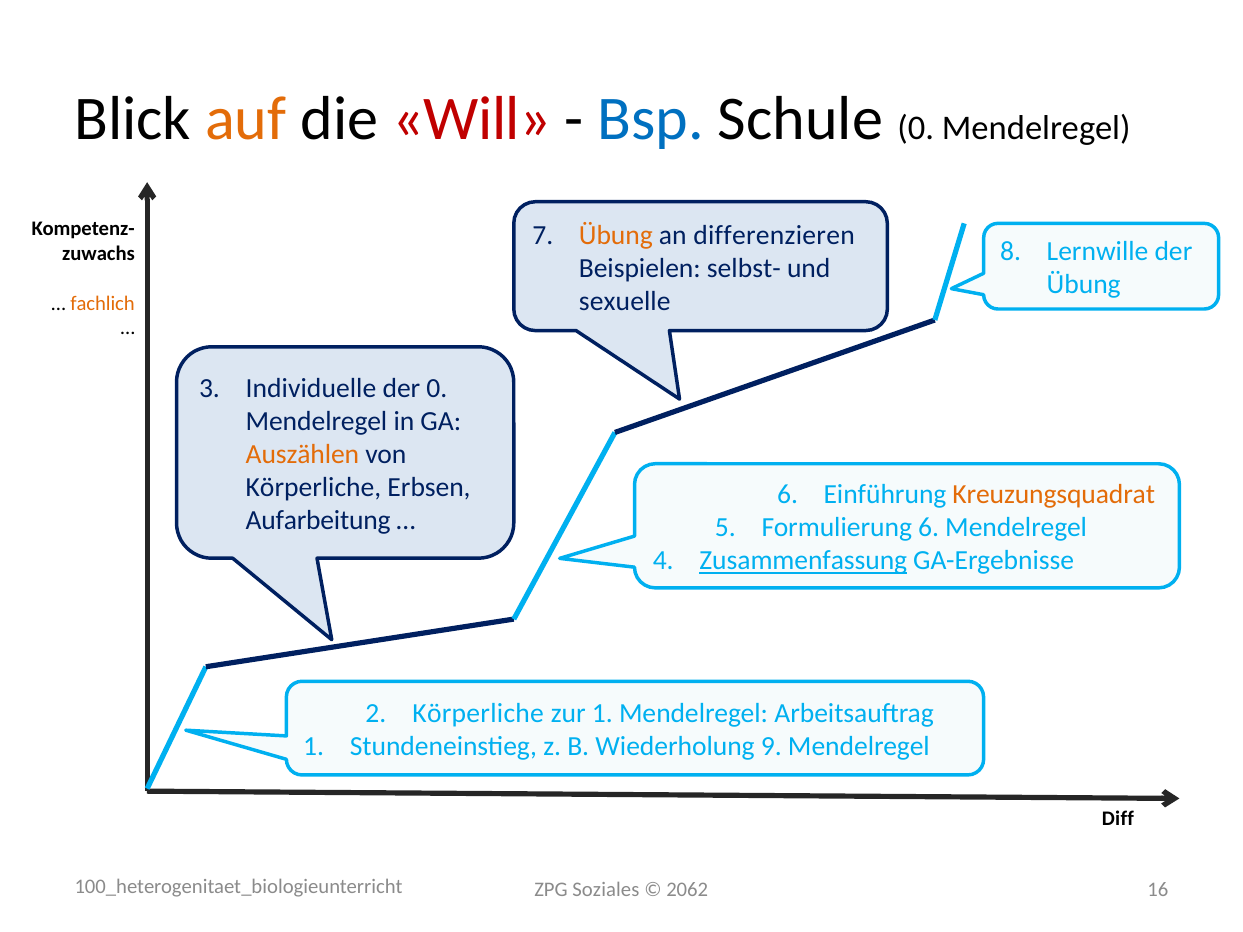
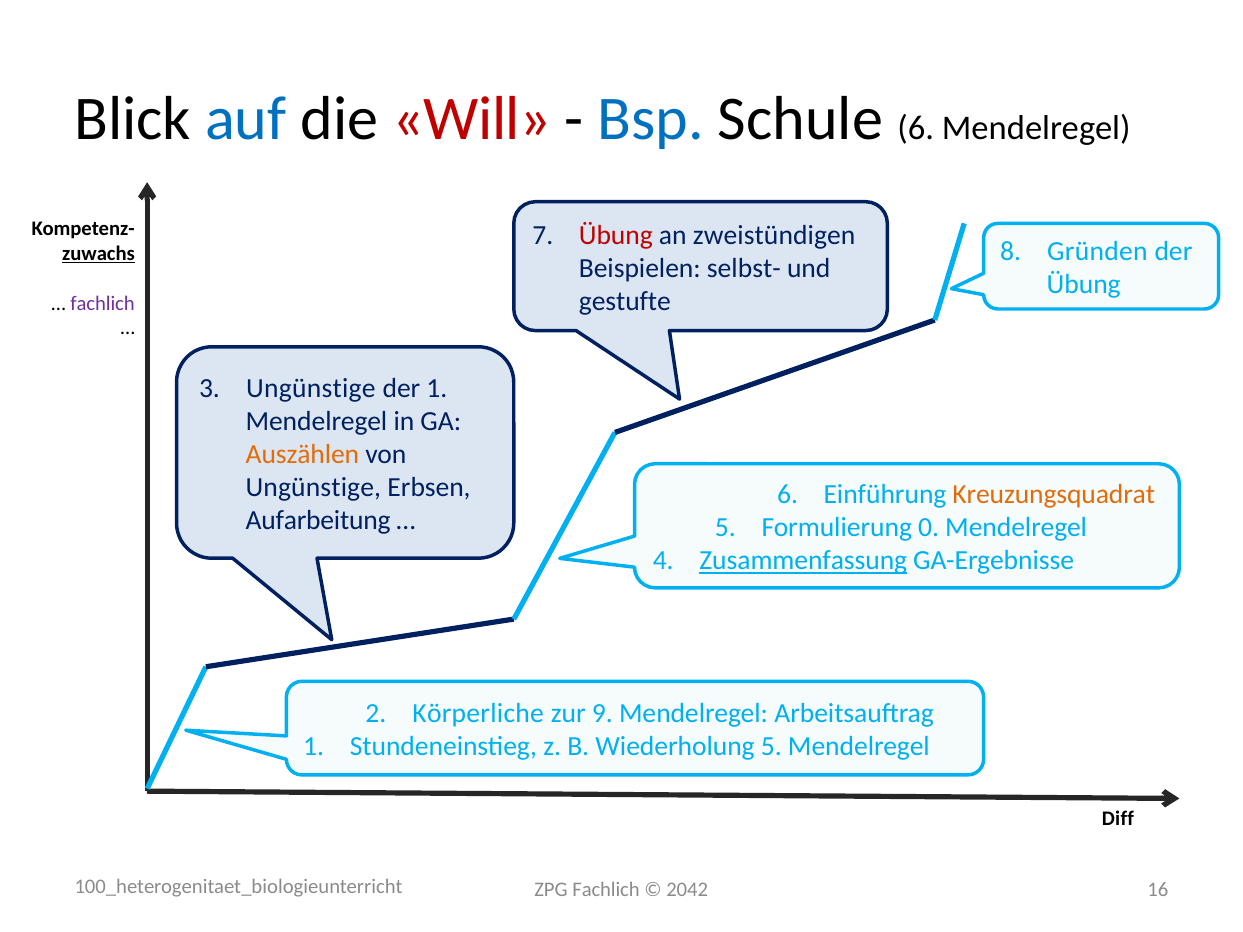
auf colour: orange -> blue
Schule 0: 0 -> 6
Übung at (616, 235) colour: orange -> red
differenzieren: differenzieren -> zweistündigen
Lernwille: Lernwille -> Gründen
zuwachs underline: none -> present
sexuelle: sexuelle -> gestufte
fachlich at (102, 303) colour: orange -> purple
Individuelle at (311, 388): Individuelle -> Ungünstige
der 0: 0 -> 1
Körperliche at (313, 488): Körperliche -> Ungünstige
Formulierung 6: 6 -> 0
zur 1: 1 -> 9
Wiederholung 9: 9 -> 5
ZPG Soziales: Soziales -> Fachlich
2062: 2062 -> 2042
